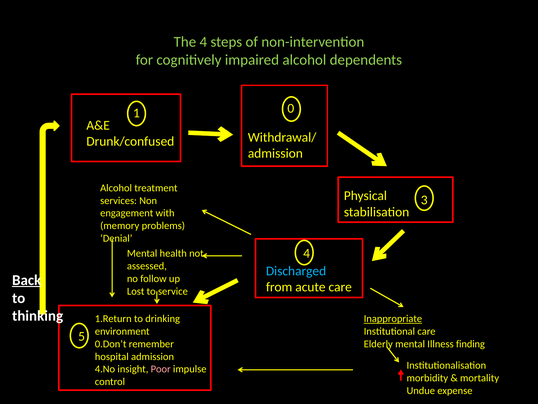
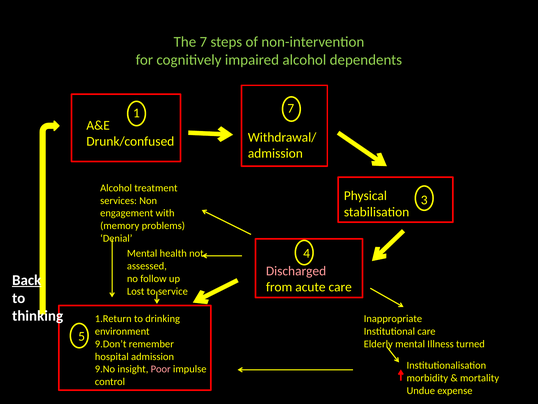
The 4: 4 -> 7
1 0: 0 -> 7
Discharged colour: light blue -> pink
Inappropriate underline: present -> none
0.Don’t: 0.Don’t -> 9.Don’t
finding: finding -> turned
4.No: 4.No -> 9.No
